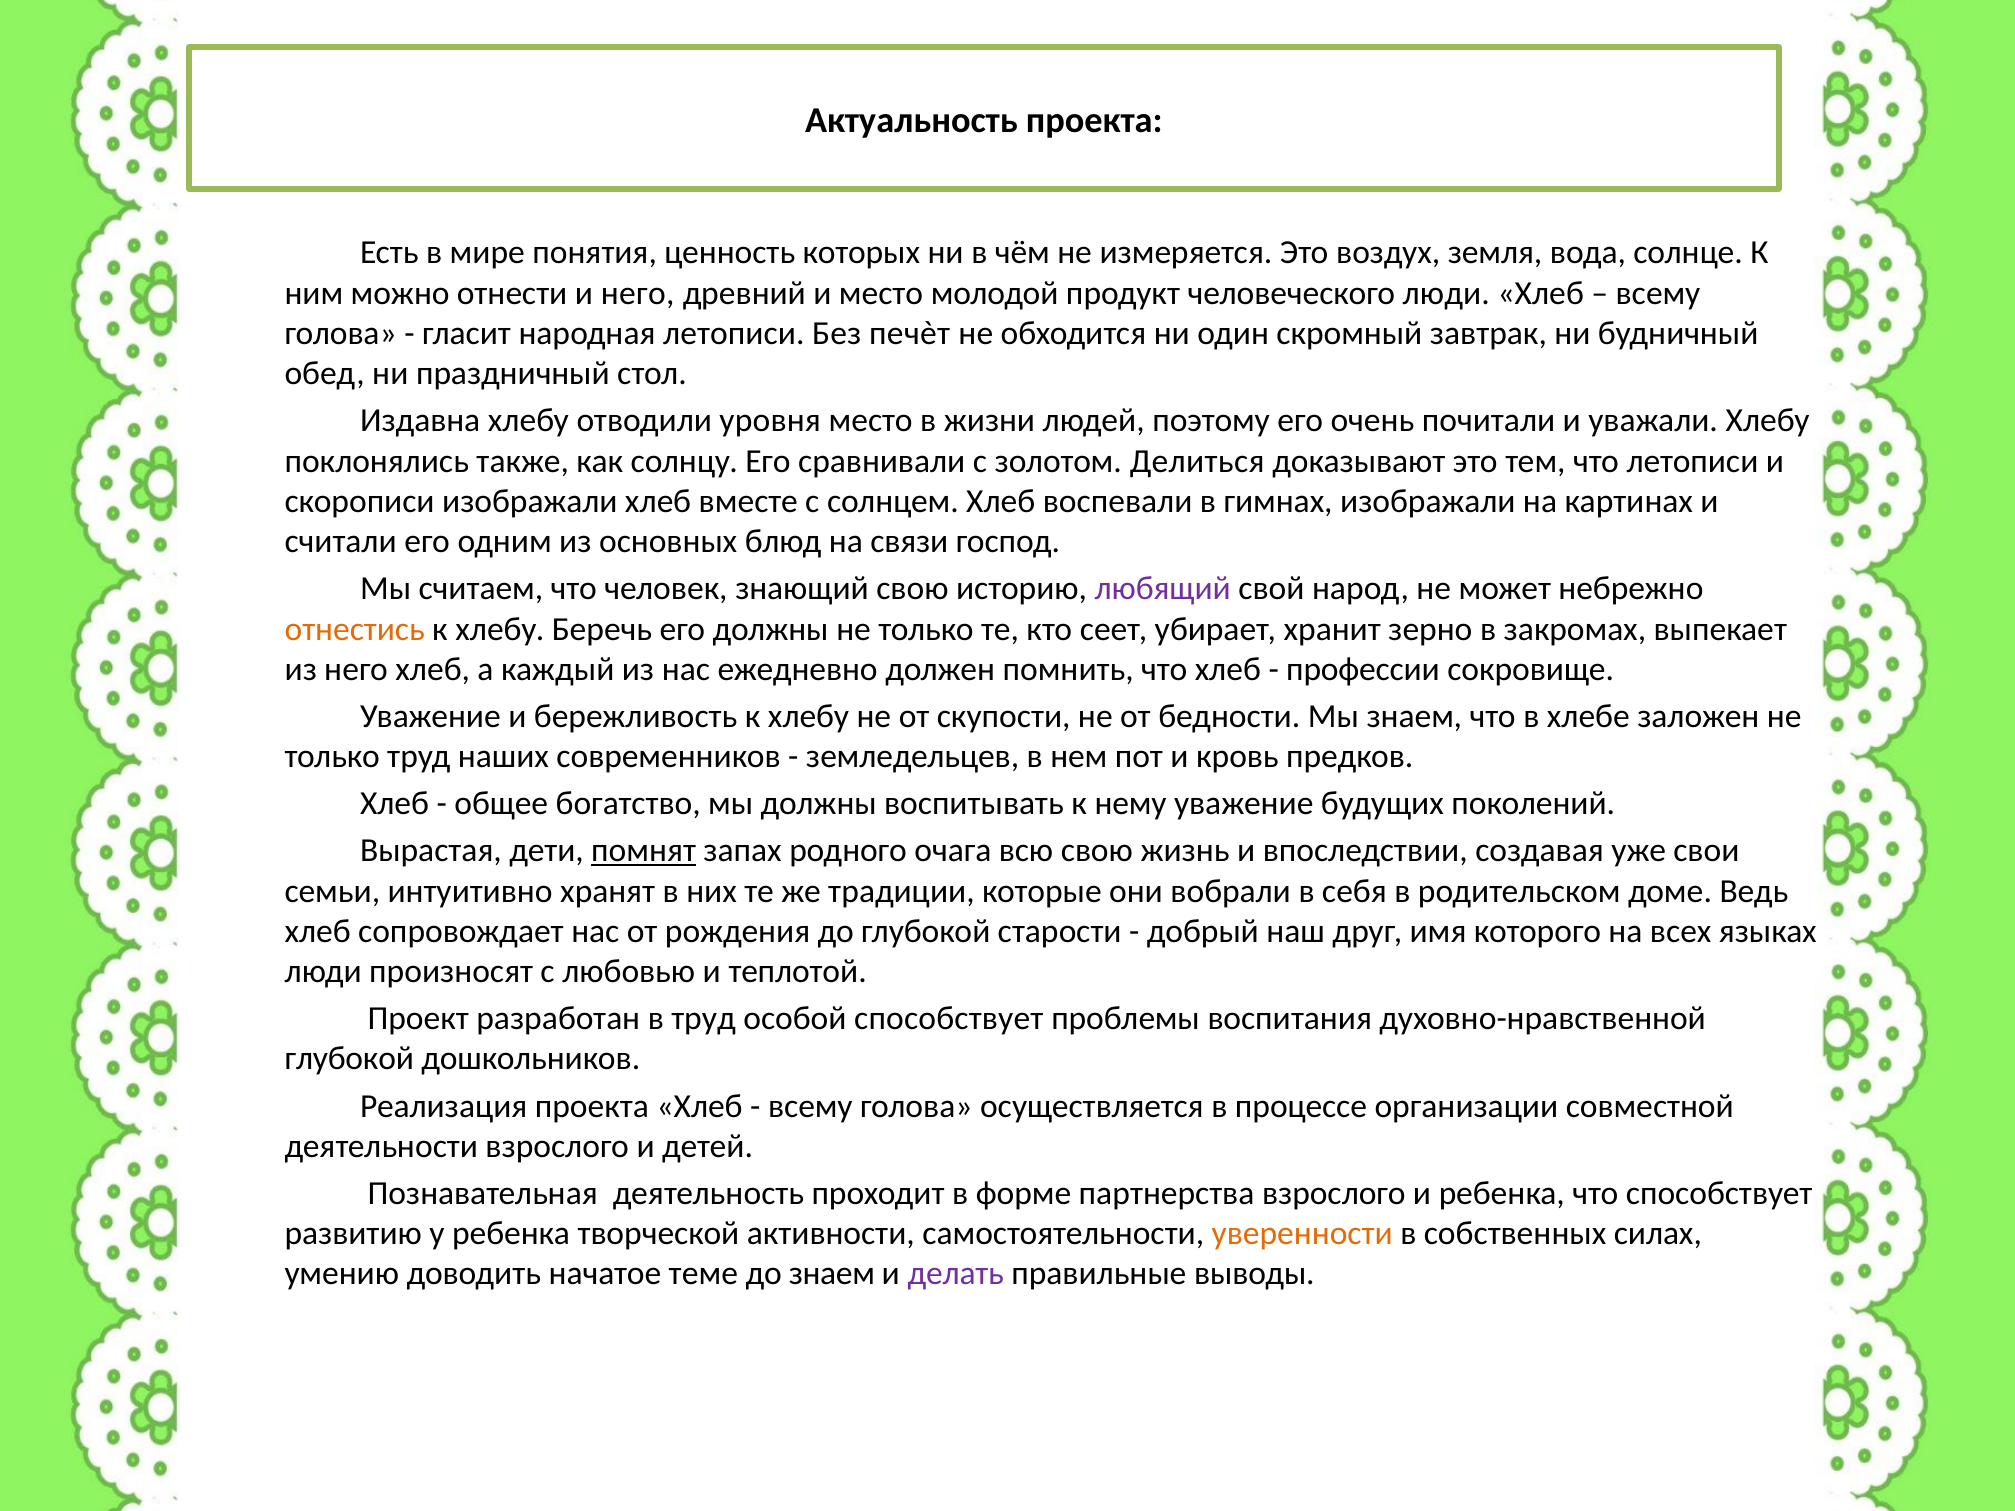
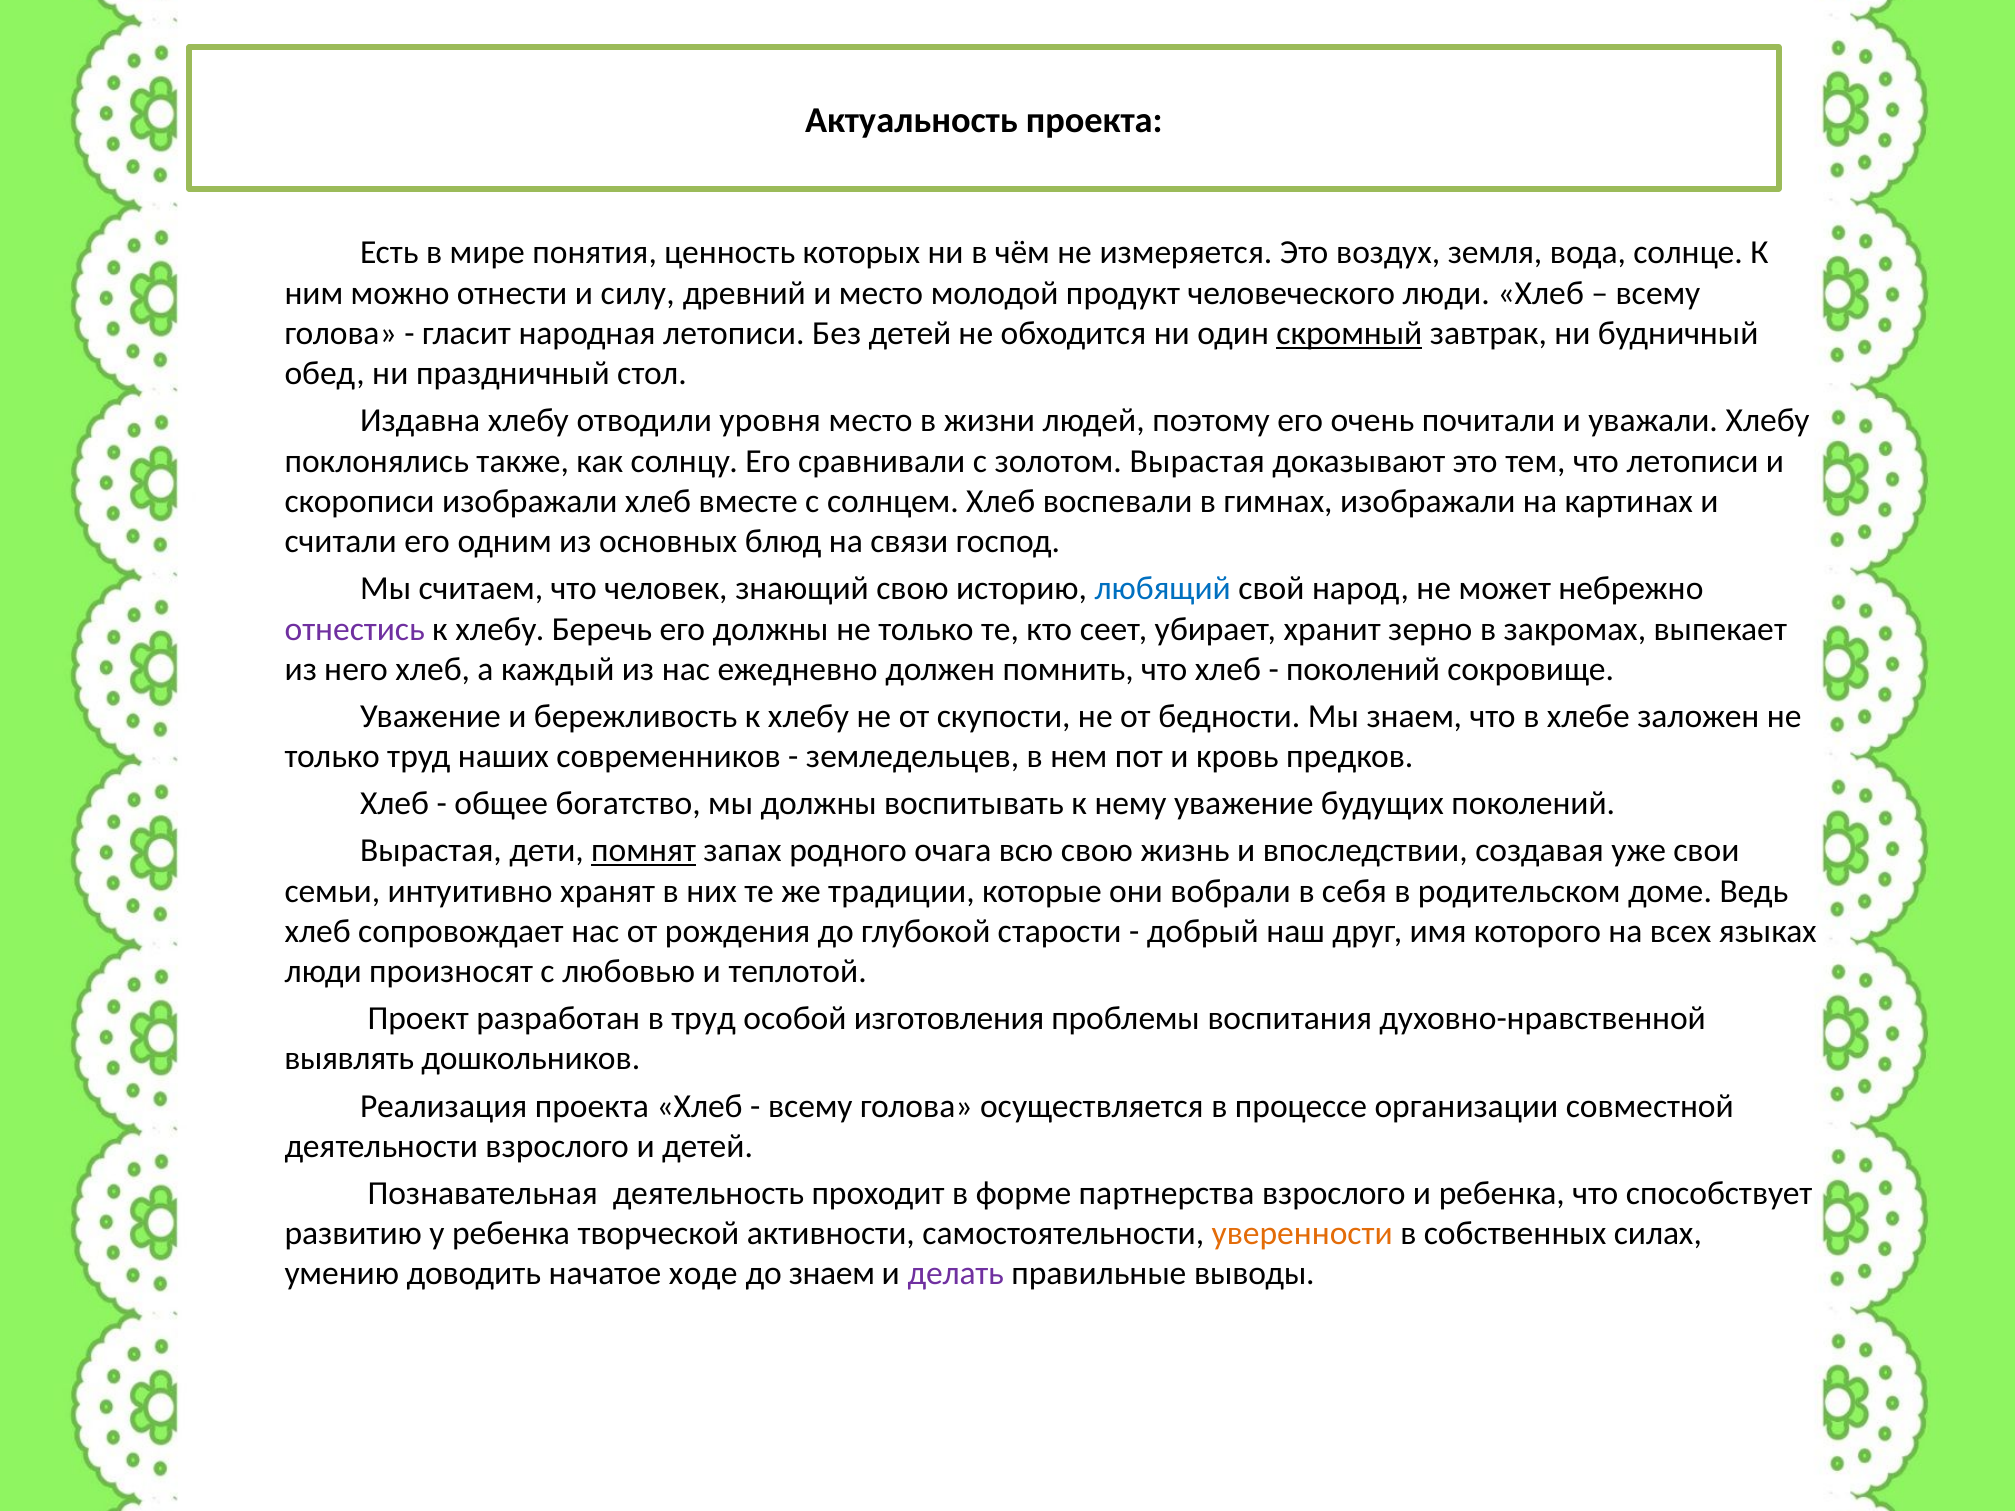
и него: него -> силу
Без печѐт: печѐт -> детей
скромный underline: none -> present
золотом Делиться: Делиться -> Вырастая
любящий colour: purple -> blue
отнестись colour: orange -> purple
профессии at (1363, 669): профессии -> поколений
особой способствует: способствует -> изготовления
глубокой at (349, 1059): глубокой -> выявлять
теме: теме -> ходе
